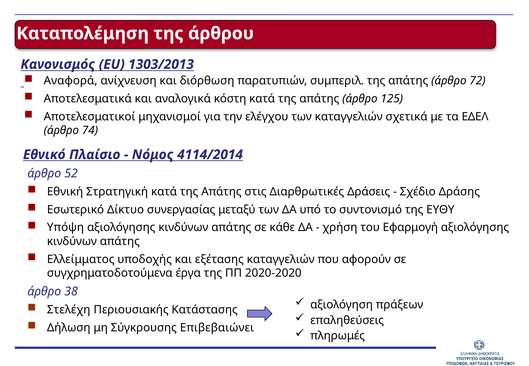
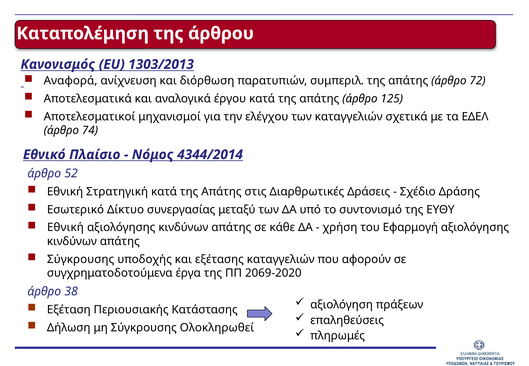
κόστη: κόστη -> έργου
4114/2014: 4114/2014 -> 4344/2014
Υπόψη at (65, 228): Υπόψη -> Εθνική
Ελλείμματος at (81, 259): Ελλείμματος -> Σύγκρουσης
2020-2020: 2020-2020 -> 2069-2020
Στελέχη: Στελέχη -> Εξέταση
Επιβεβαιώνει: Επιβεβαιώνει -> Ολοκληρωθεί
